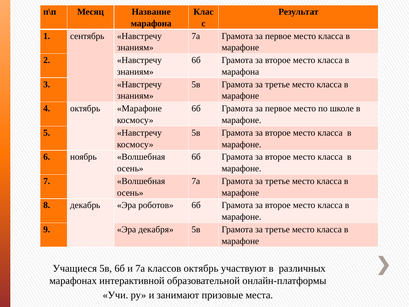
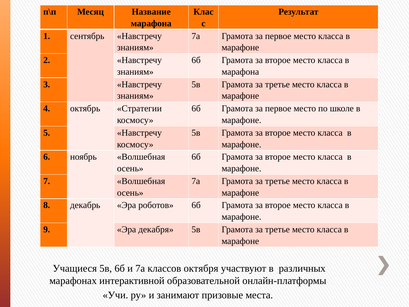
октябрь Марафоне: Марафоне -> Стратегии
классов октябрь: октябрь -> октября
